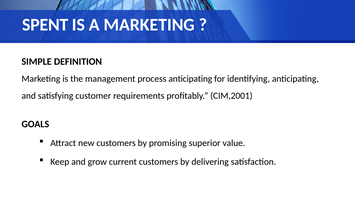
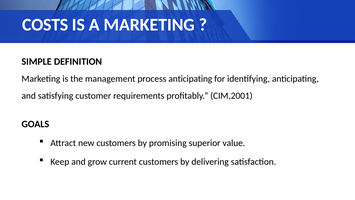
SPENT: SPENT -> COSTS
